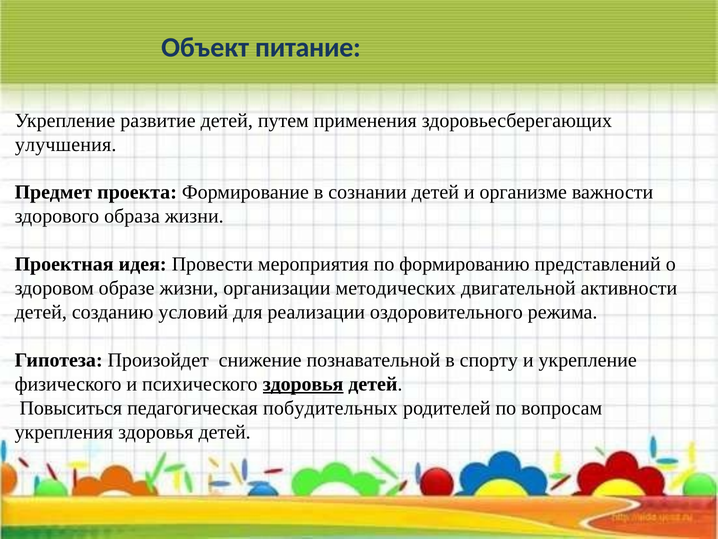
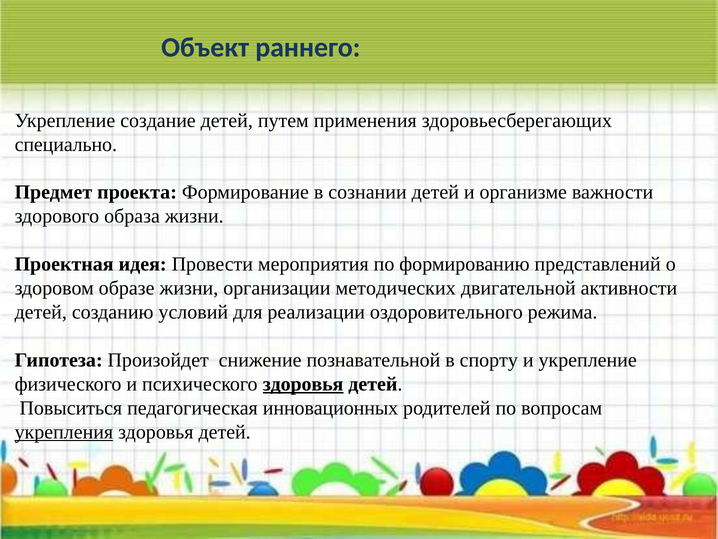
питание: питание -> раннего
развитие: развитие -> создание
улучшения: улучшения -> специально
побудительных: побудительных -> инновационных
укрепления underline: none -> present
